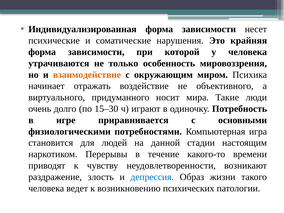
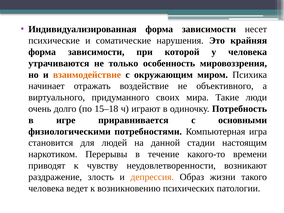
носит: носит -> своих
15–30: 15–30 -> 15–18
депрессия colour: blue -> orange
